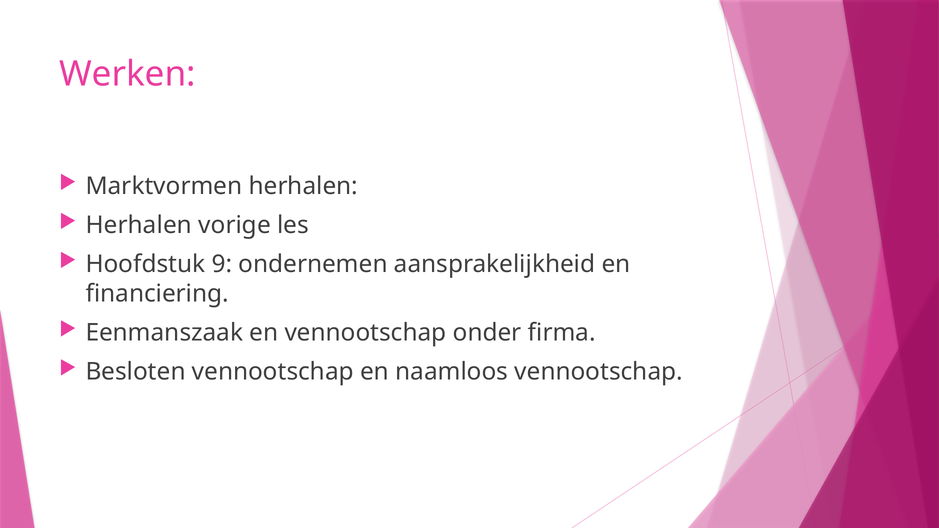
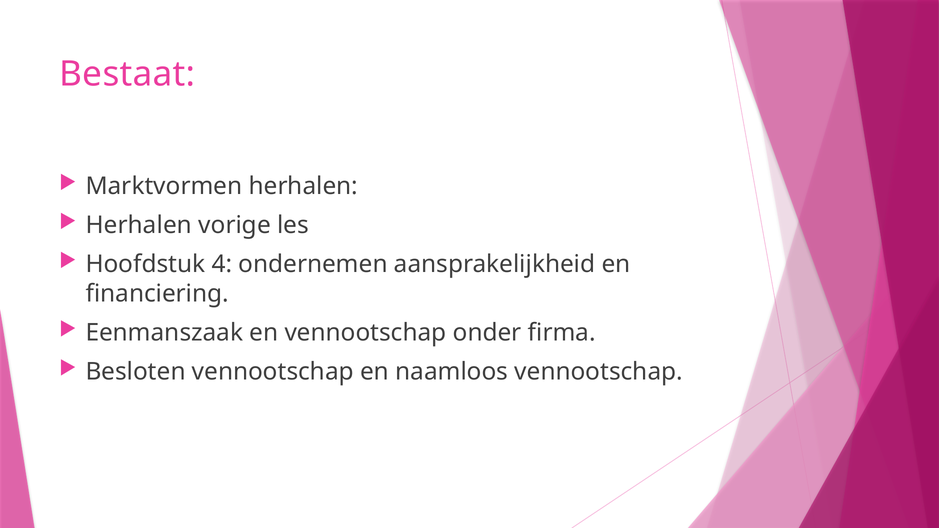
Werken: Werken -> Bestaat
9: 9 -> 4
